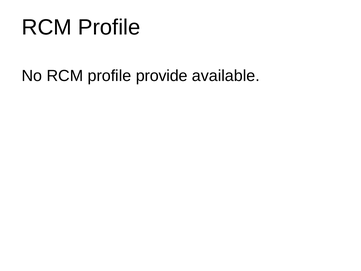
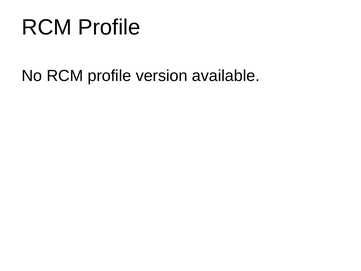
provide: provide -> version
